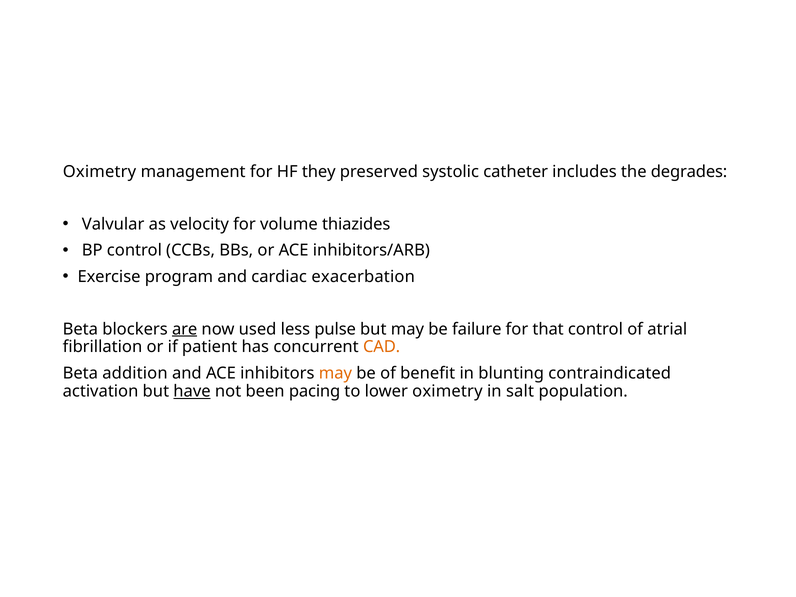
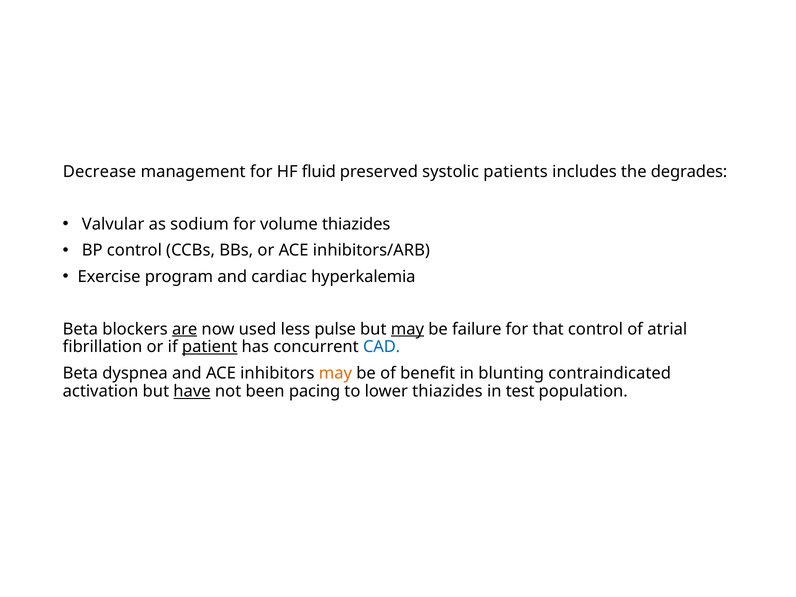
Oximetry at (99, 172): Oximetry -> Decrease
they: they -> fluid
catheter: catheter -> patients
velocity: velocity -> sodium
exacerbation: exacerbation -> hyperkalemia
may at (407, 329) underline: none -> present
patient underline: none -> present
CAD colour: orange -> blue
addition: addition -> dyspnea
lower oximetry: oximetry -> thiazides
salt: salt -> test
